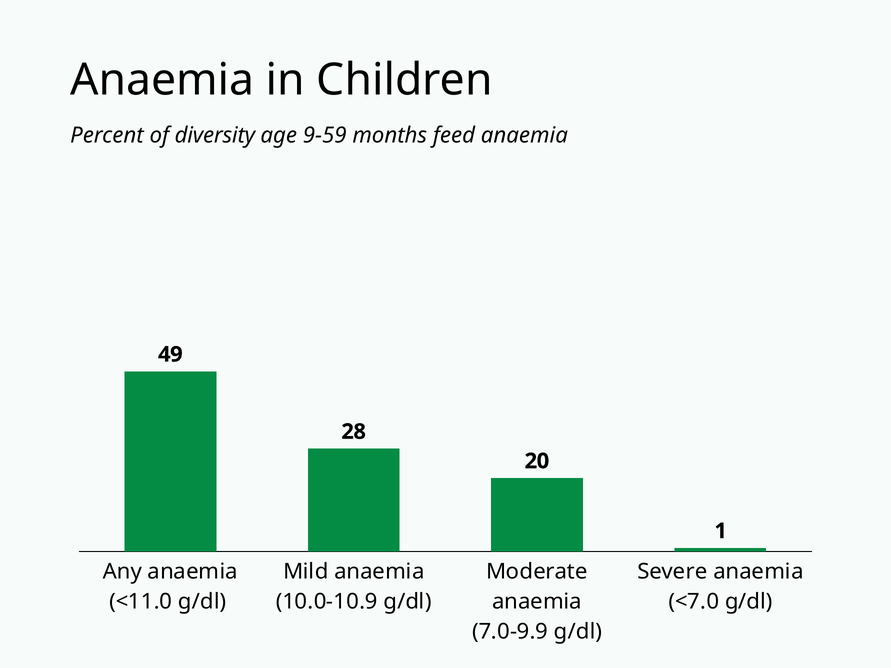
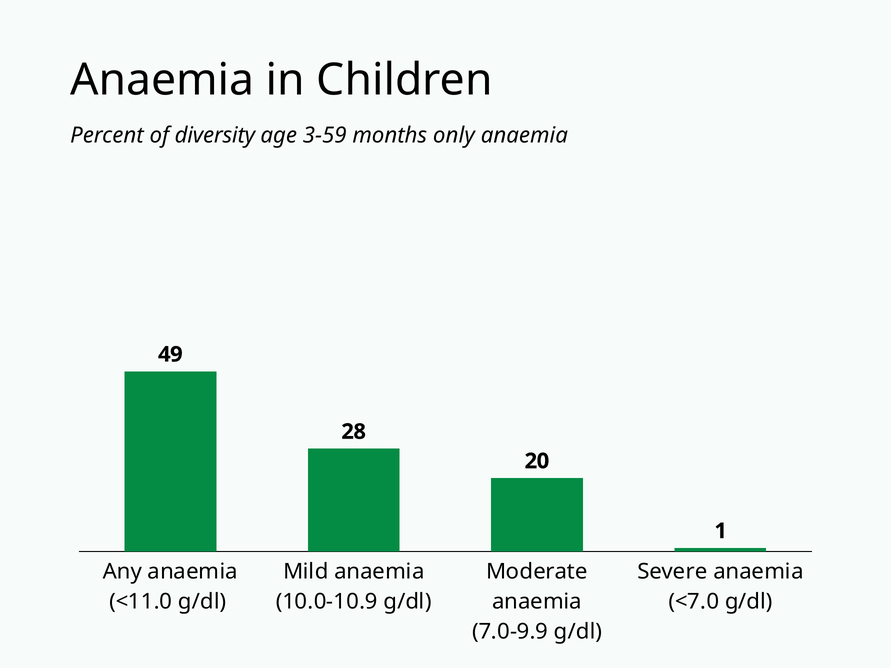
9-59: 9-59 -> 3-59
feed: feed -> only
